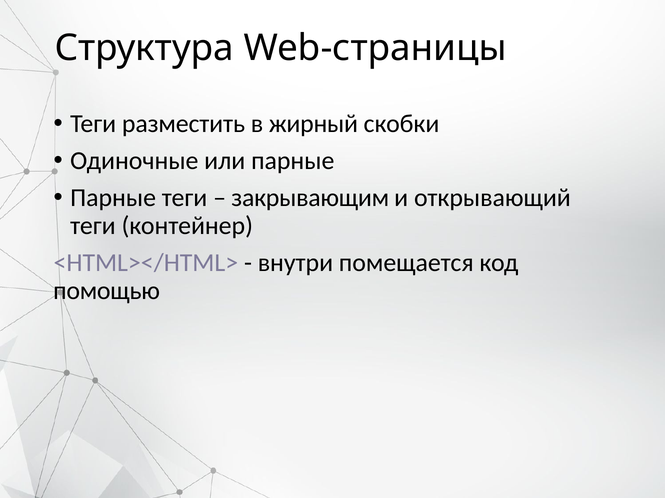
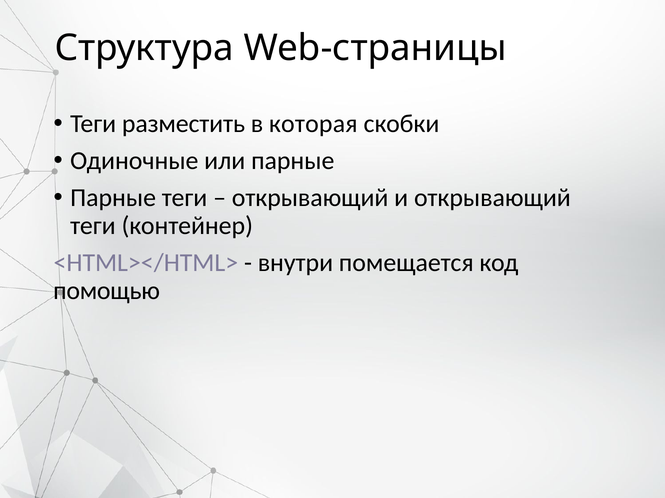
жирный: жирный -> которая
закрывающим at (310, 198): закрывающим -> открывающий
